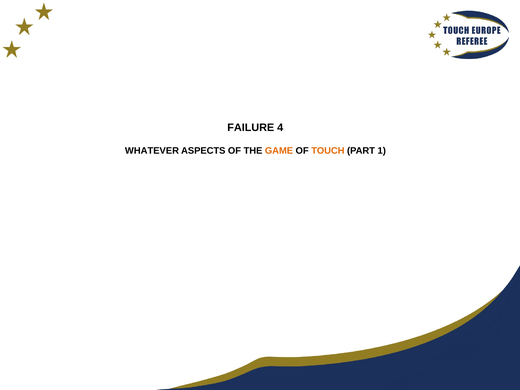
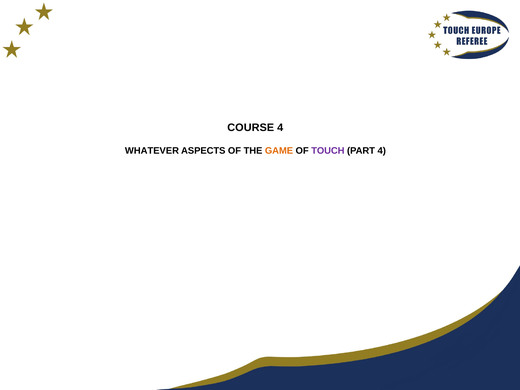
FAILURE: FAILURE -> COURSE
TOUCH colour: orange -> purple
PART 1: 1 -> 4
